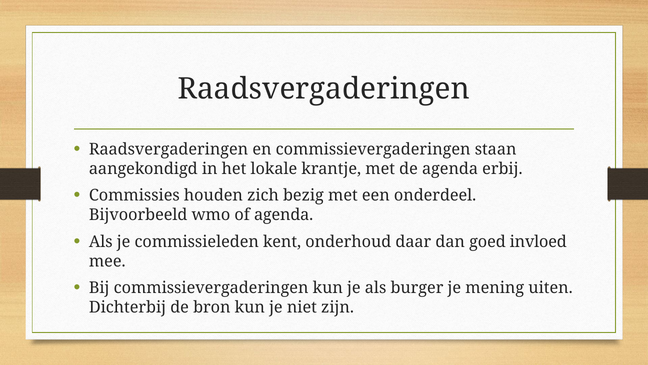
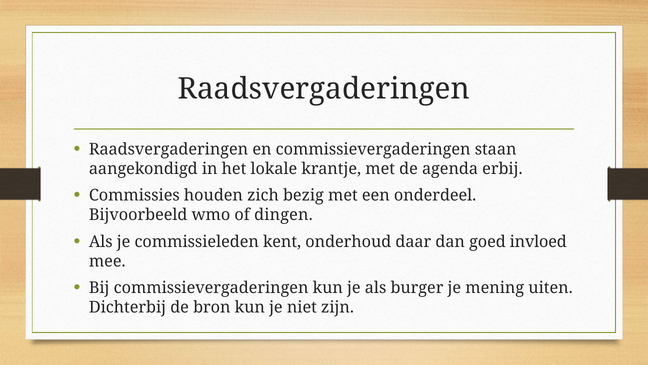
of agenda: agenda -> dingen
